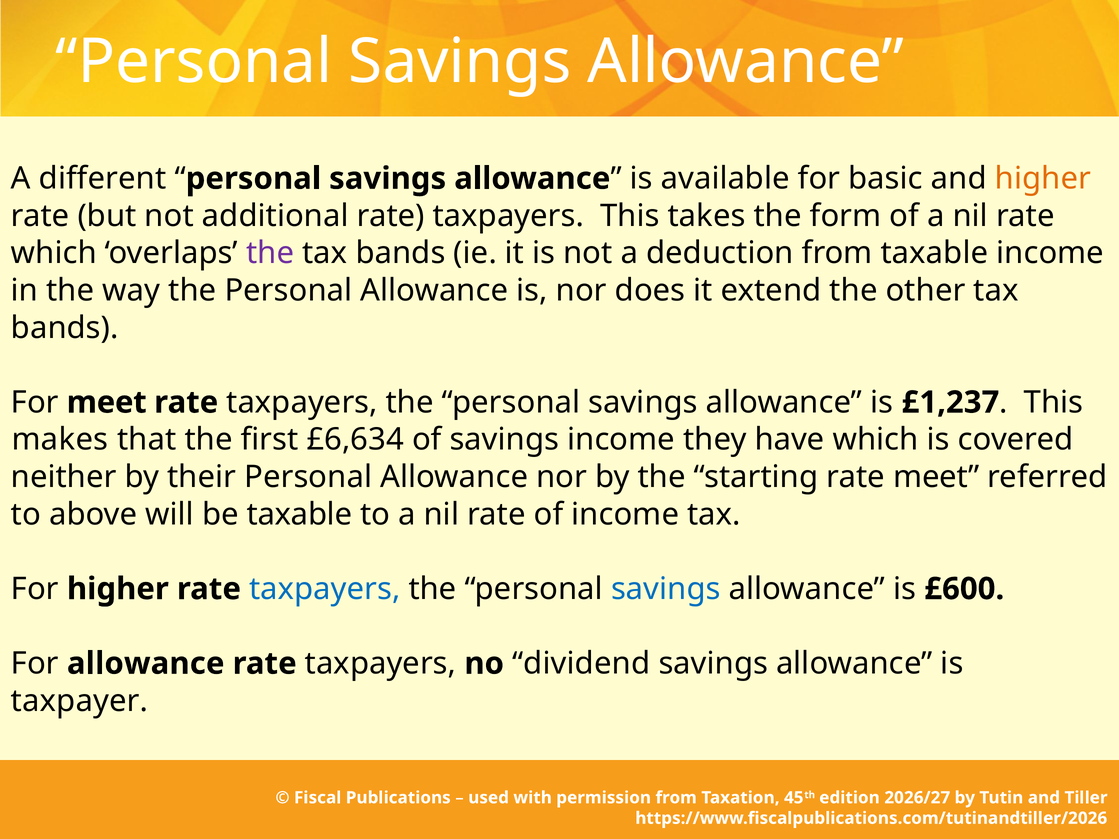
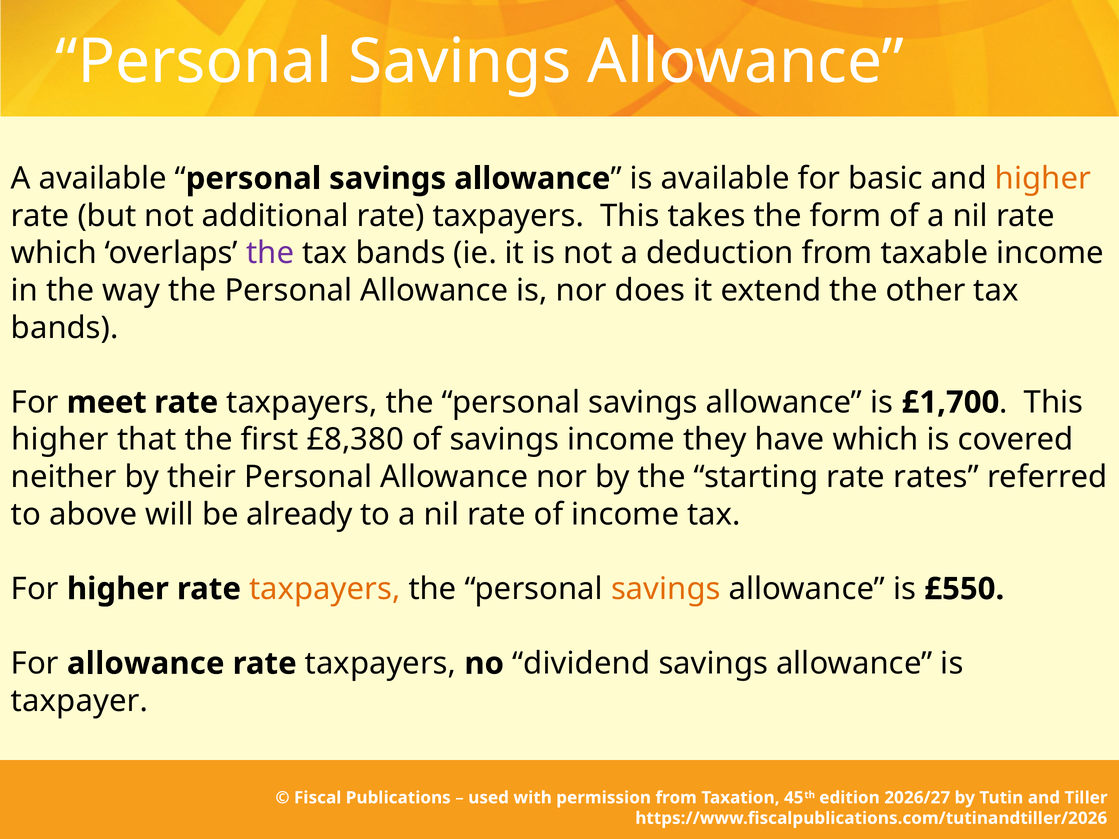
A different: different -> available
£1,237: £1,237 -> £1,700
makes at (60, 440): makes -> higher
£6,634: £6,634 -> £8,380
rate meet: meet -> rates
be taxable: taxable -> already
taxpayers at (325, 589) colour: blue -> orange
savings at (666, 589) colour: blue -> orange
£600: £600 -> £550
